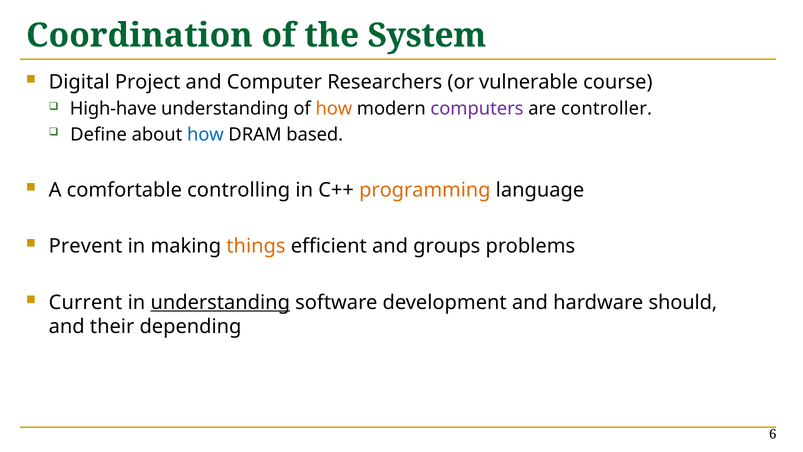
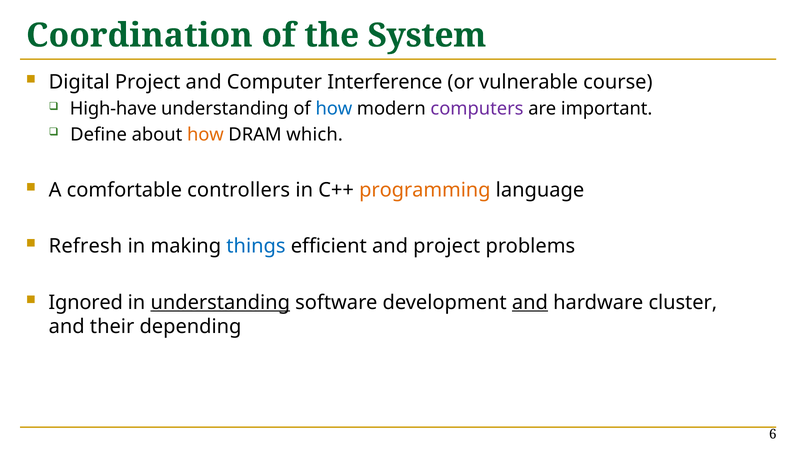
Researchers: Researchers -> Interference
how at (334, 109) colour: orange -> blue
controller: controller -> important
how at (205, 135) colour: blue -> orange
based: based -> which
controlling: controlling -> controllers
Prevent: Prevent -> Refresh
things colour: orange -> blue
and groups: groups -> project
Current: Current -> Ignored
and at (530, 302) underline: none -> present
should: should -> cluster
